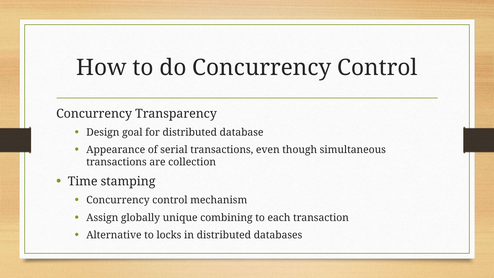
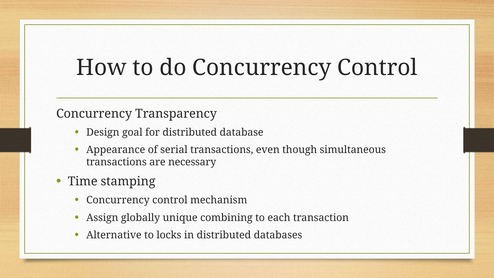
collection: collection -> necessary
